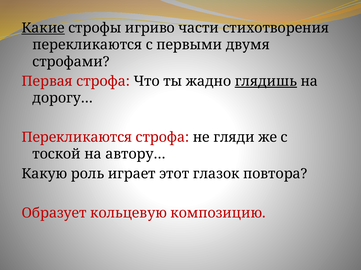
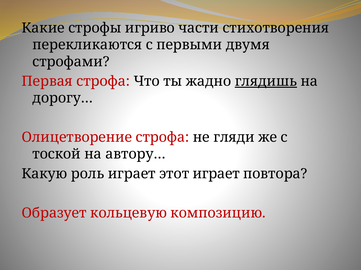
Какие underline: present -> none
Перекликаются at (77, 138): Перекликаются -> Олицетворение
этот глазок: глазок -> играет
